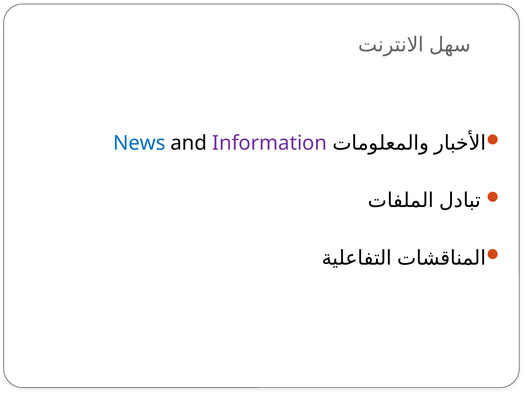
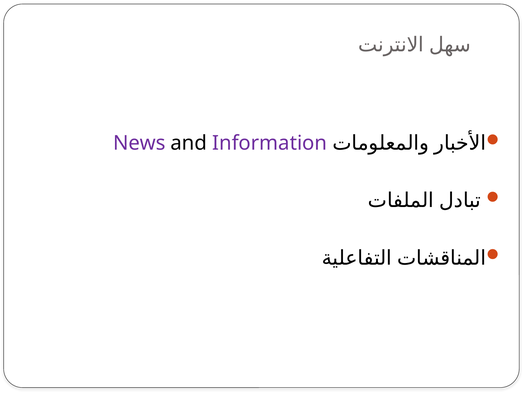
News colour: blue -> purple
